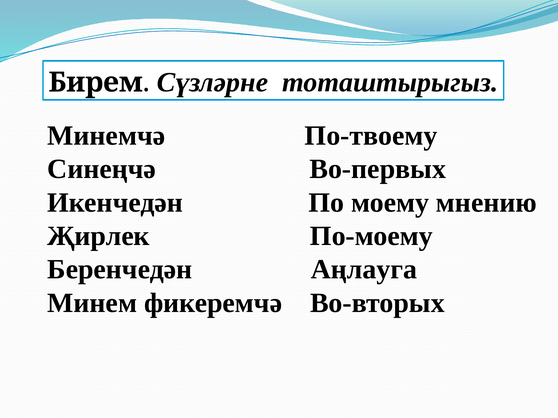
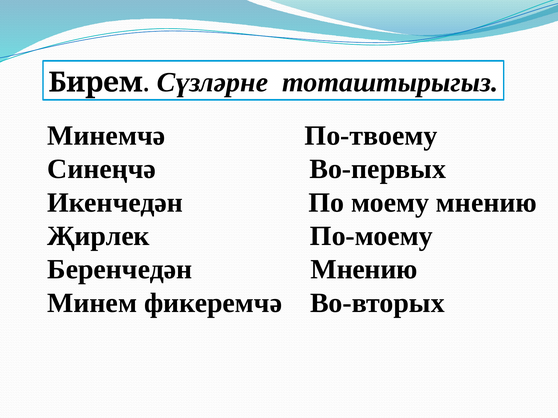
Беренчедән Аңлауга: Аңлауга -> Мнению
